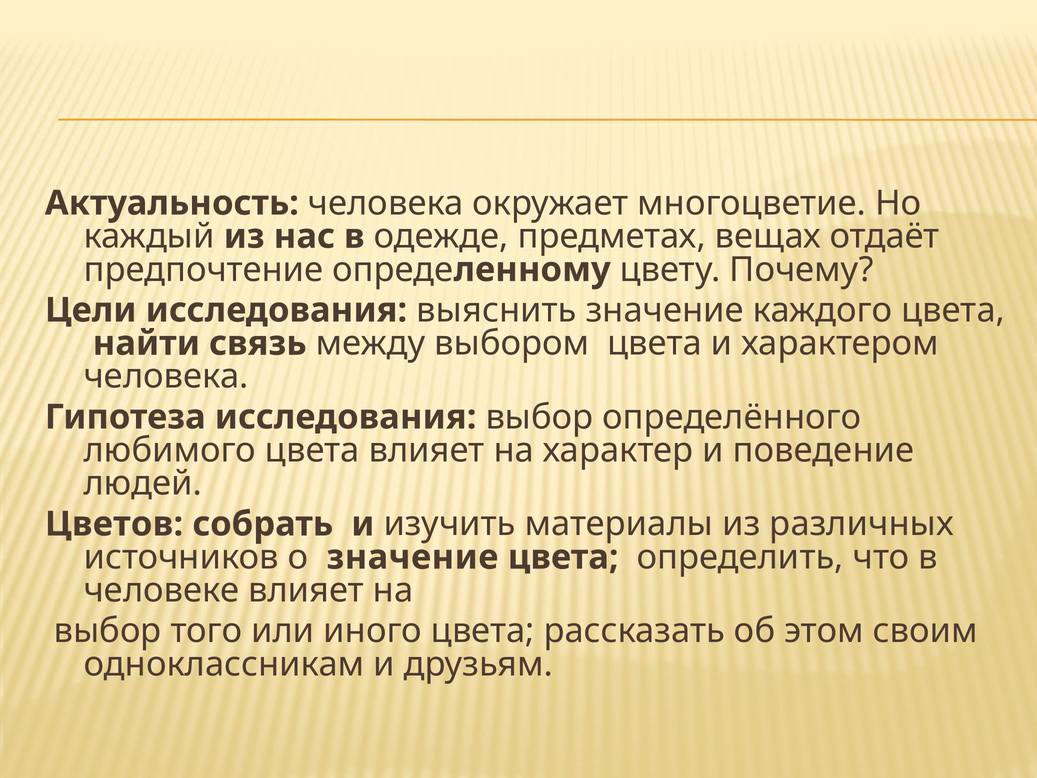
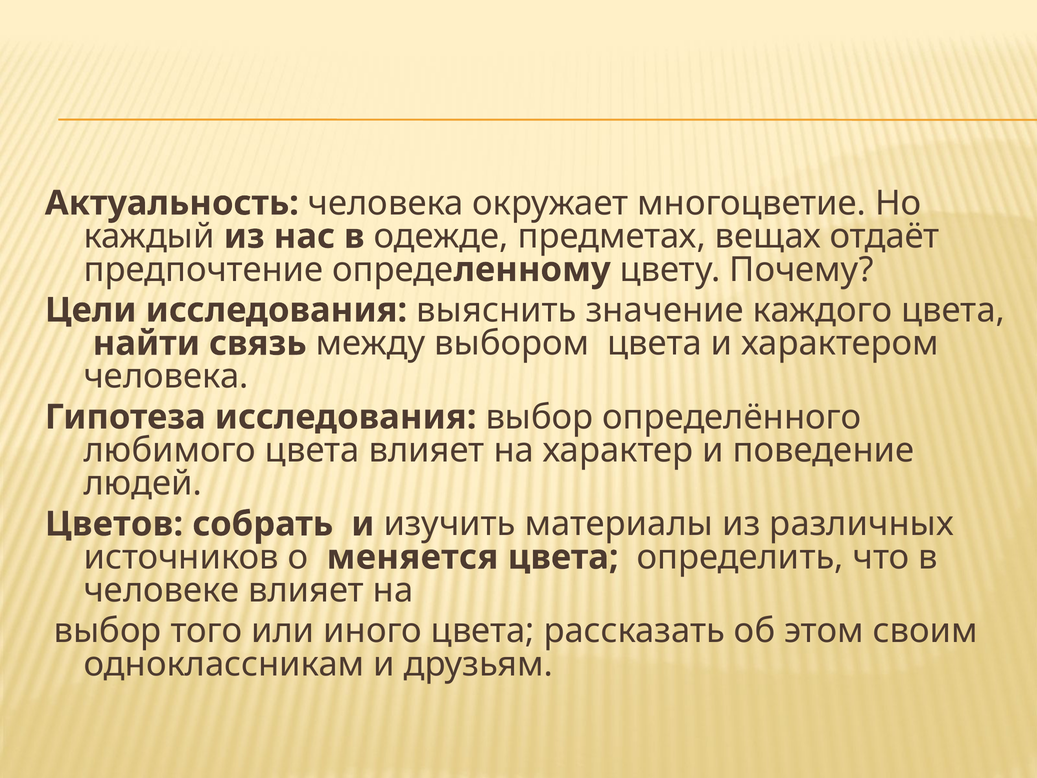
о значение: значение -> меняется
